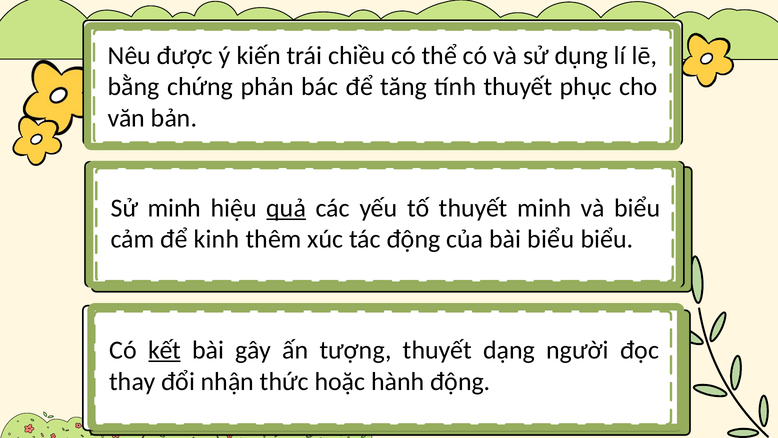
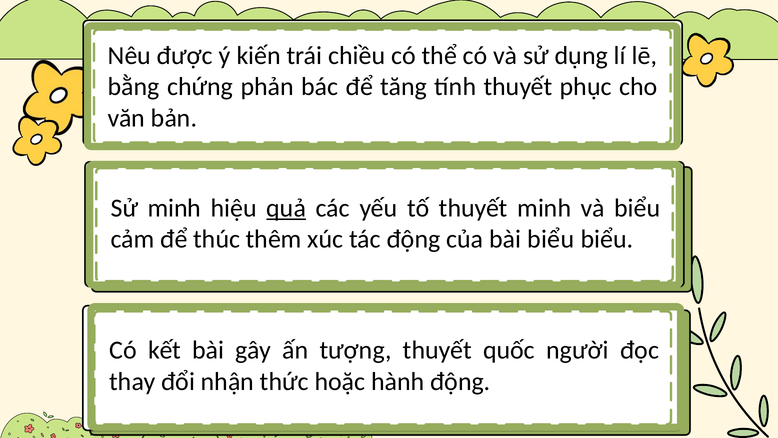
kinh: kinh -> thúc
kết underline: present -> none
dạng: dạng -> quốc
